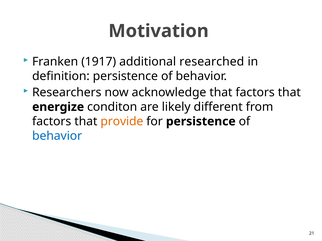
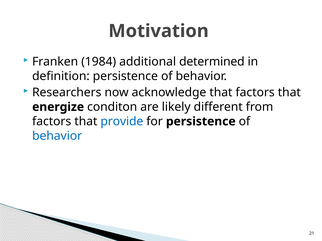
1917: 1917 -> 1984
researched: researched -> determined
provide colour: orange -> blue
